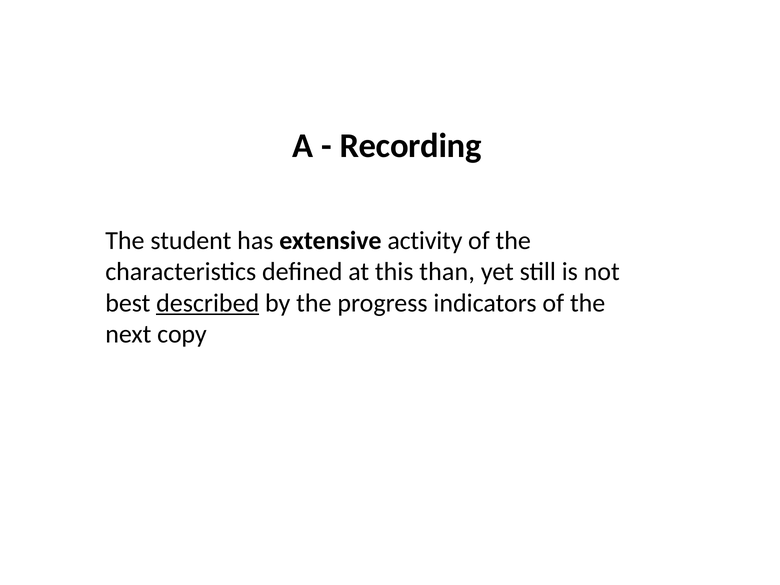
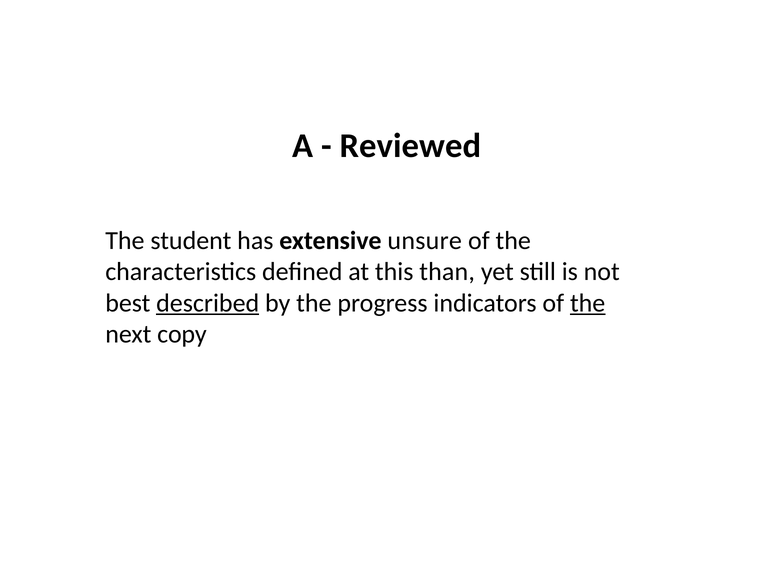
Recording: Recording -> Reviewed
activity: activity -> unsure
the at (588, 303) underline: none -> present
